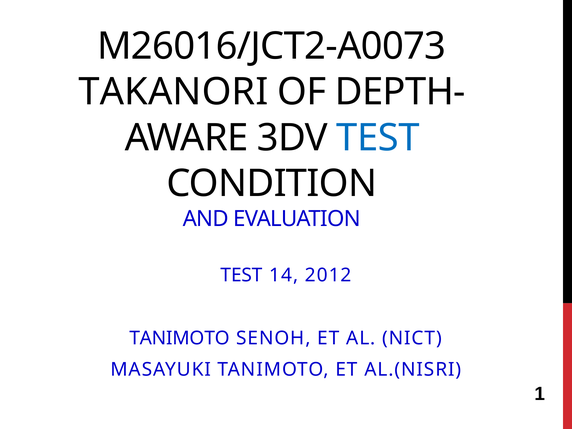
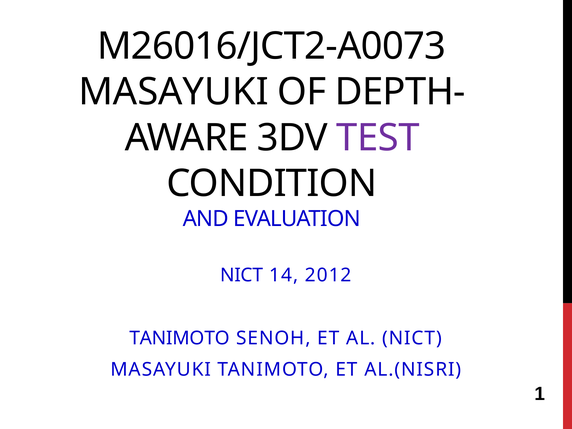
TAKANORI at (173, 92): TAKANORI -> MASAYUKI
TEST at (378, 138) colour: blue -> purple
TEST at (242, 275): TEST -> NICT
